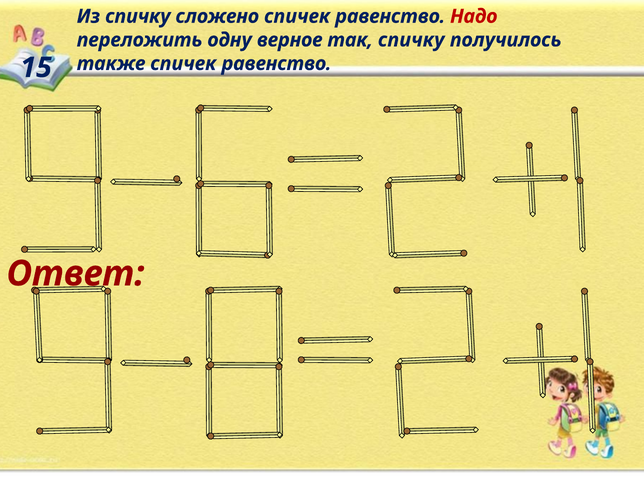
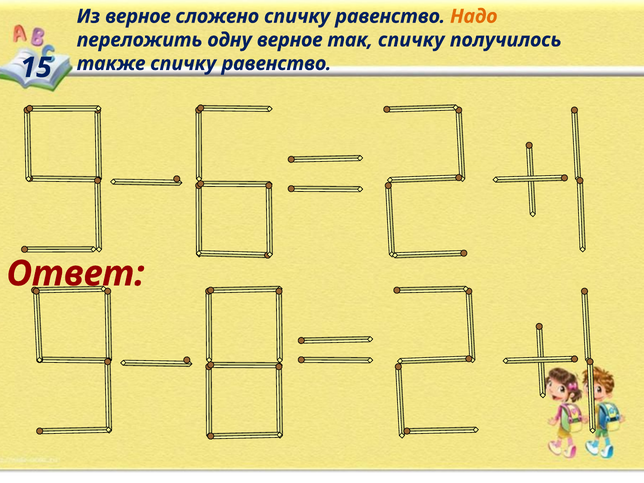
Из спичку: спичку -> верное
сложено спичек: спичек -> спичку
Надо colour: red -> orange
также спичек: спичек -> спичку
